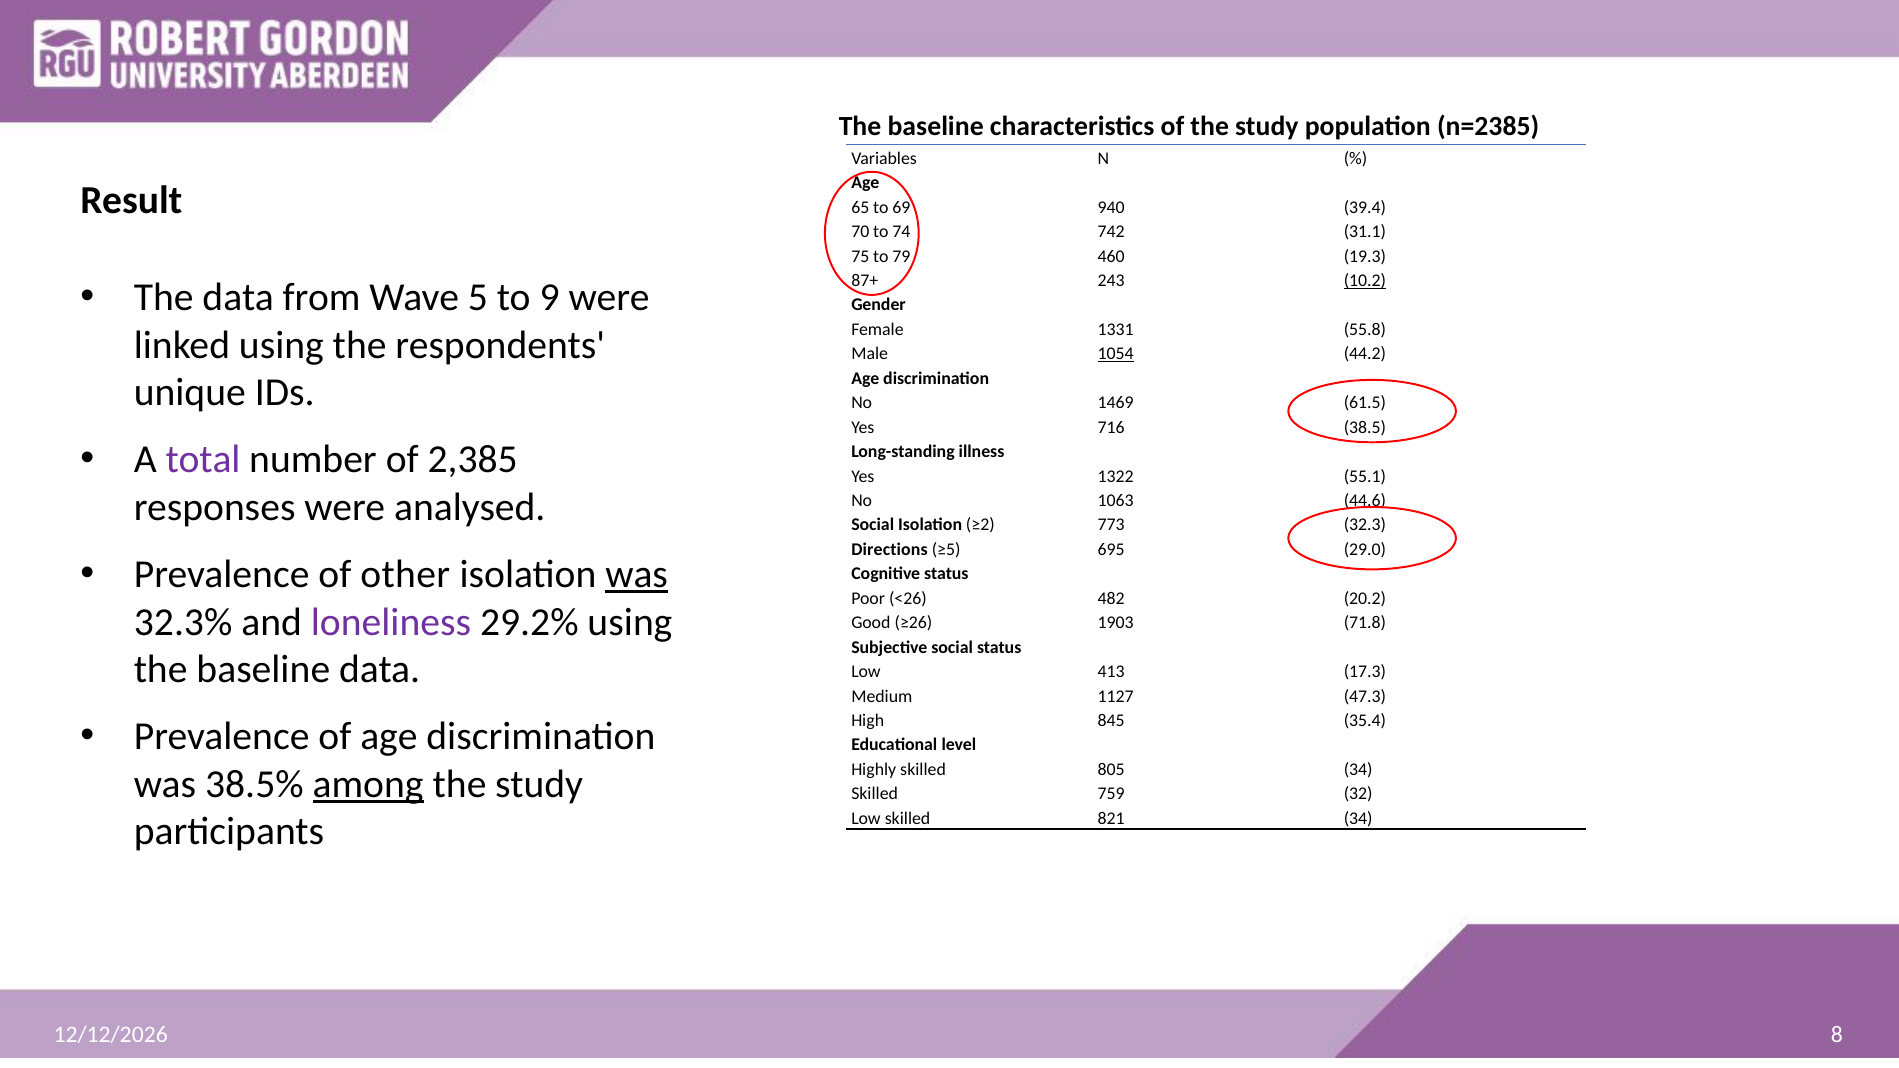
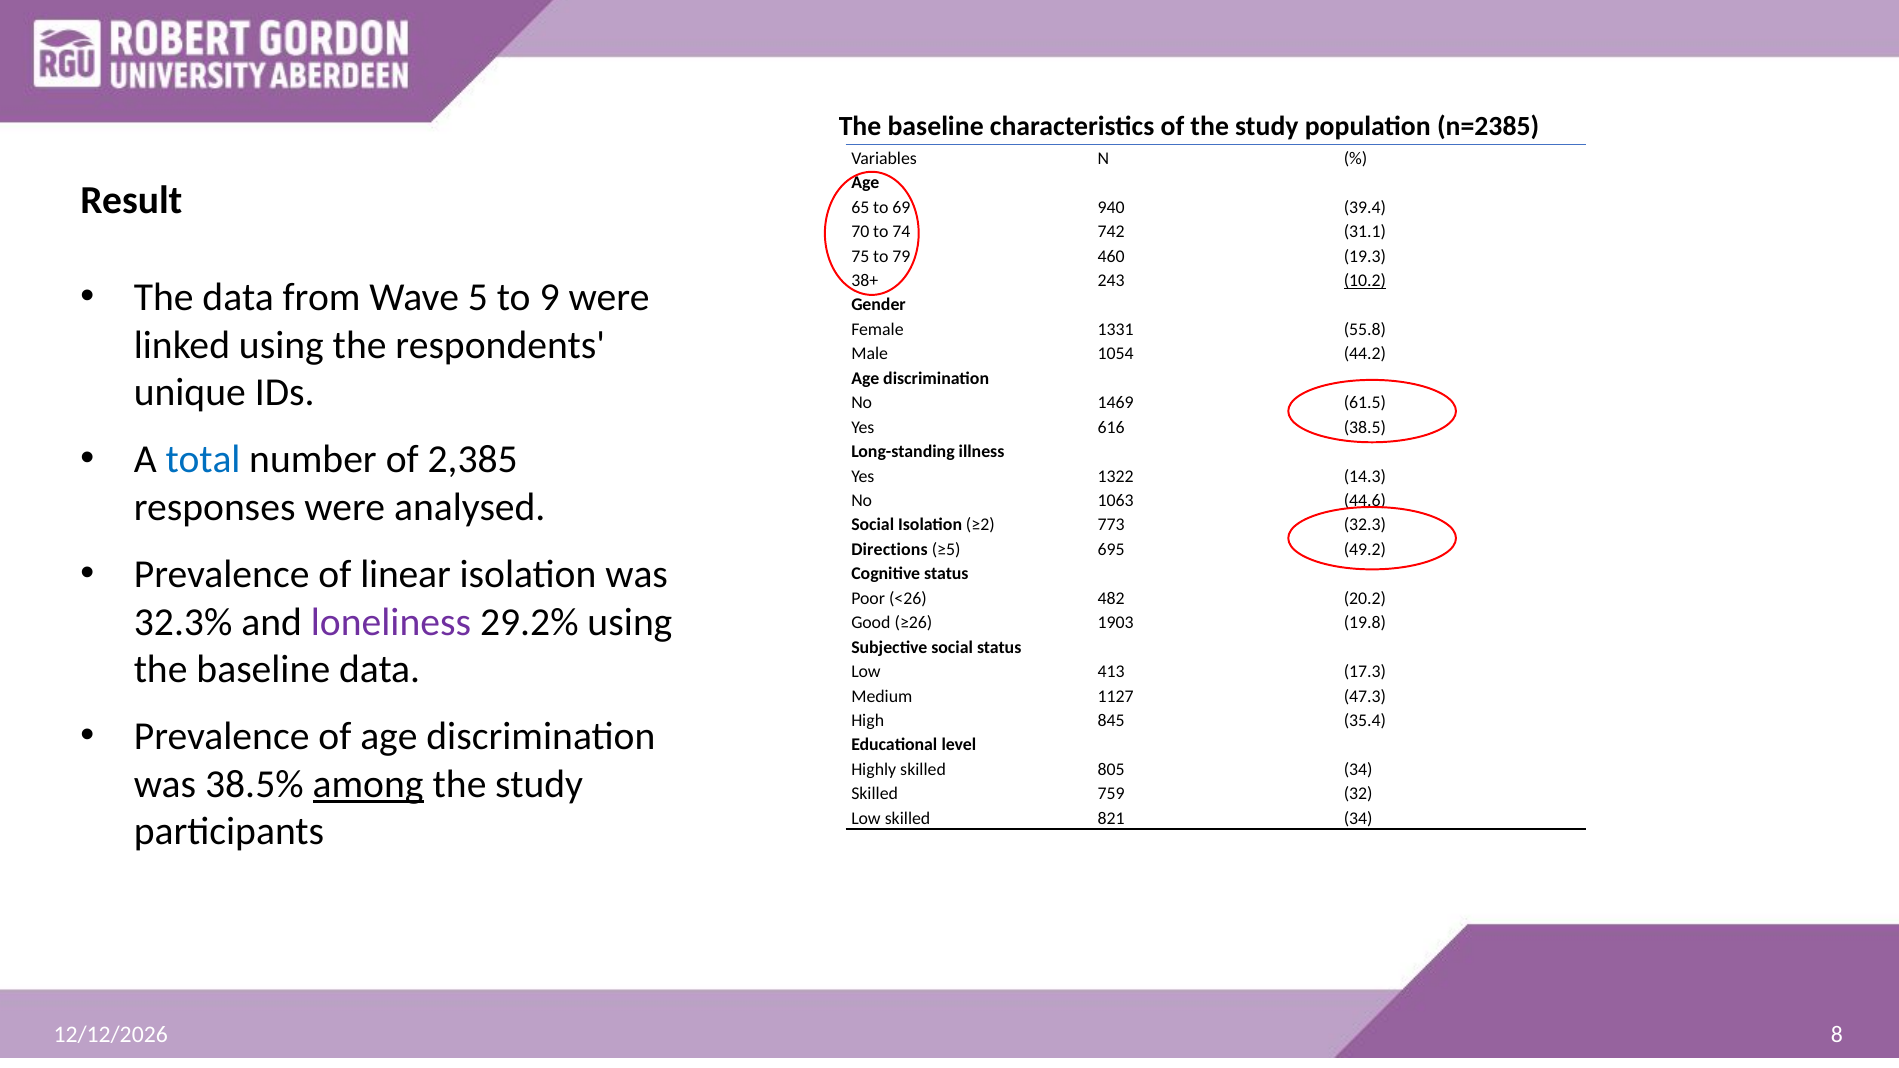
87+: 87+ -> 38+
1054 underline: present -> none
716: 716 -> 616
total colour: purple -> blue
55.1: 55.1 -> 14.3
29.0: 29.0 -> 49.2
other: other -> linear
was at (637, 575) underline: present -> none
71.8: 71.8 -> 19.8
